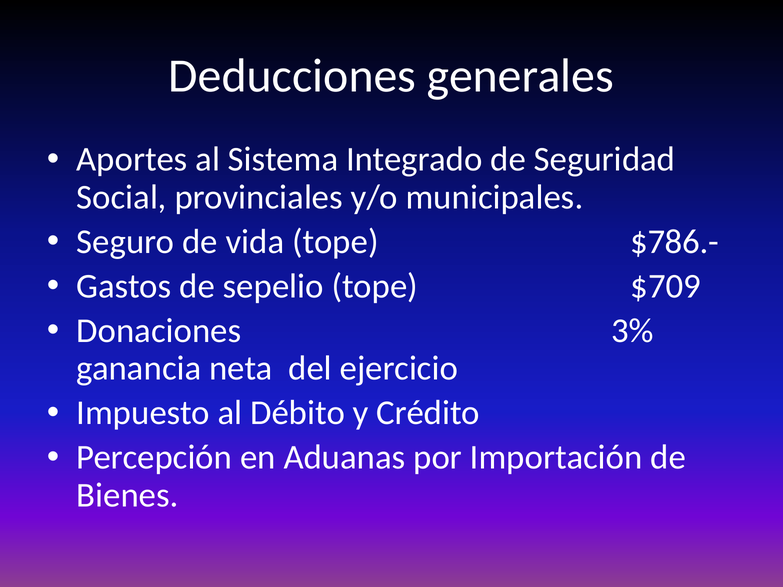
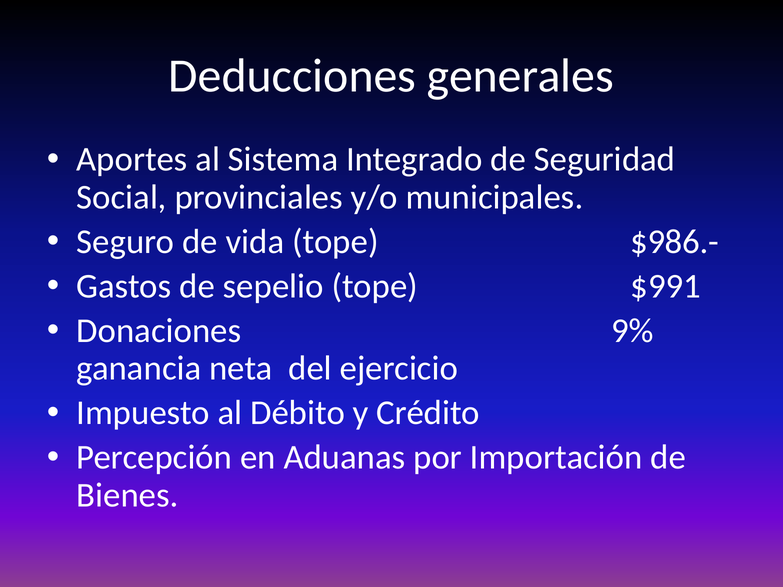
$786.-: $786.- -> $986.-
$709: $709 -> $991
3%: 3% -> 9%
